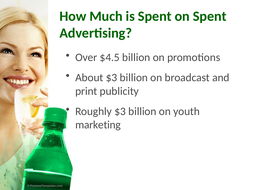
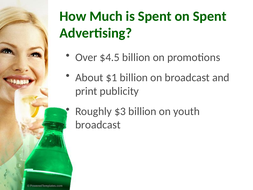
About $3: $3 -> $1
marketing at (98, 125): marketing -> broadcast
